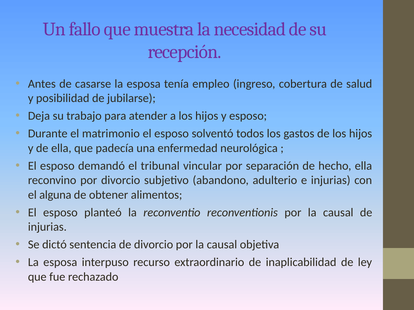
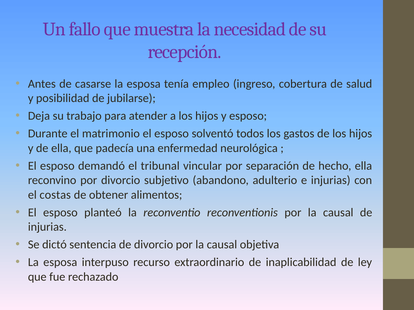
alguna: alguna -> costas
